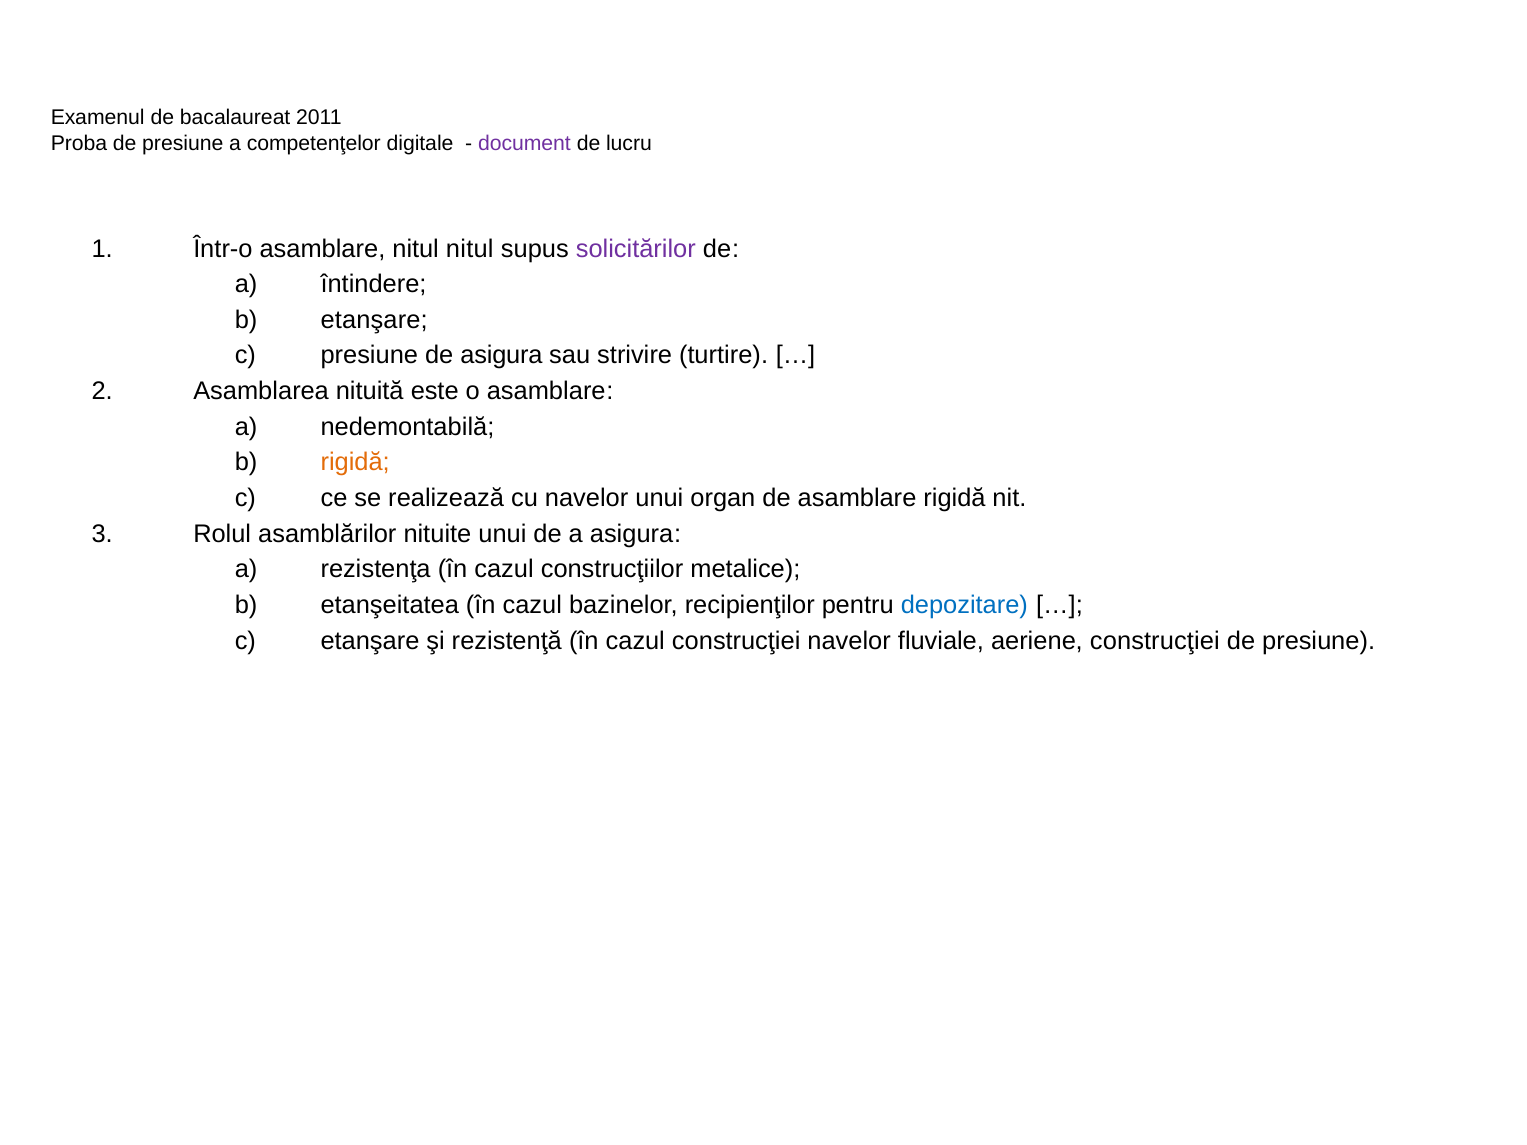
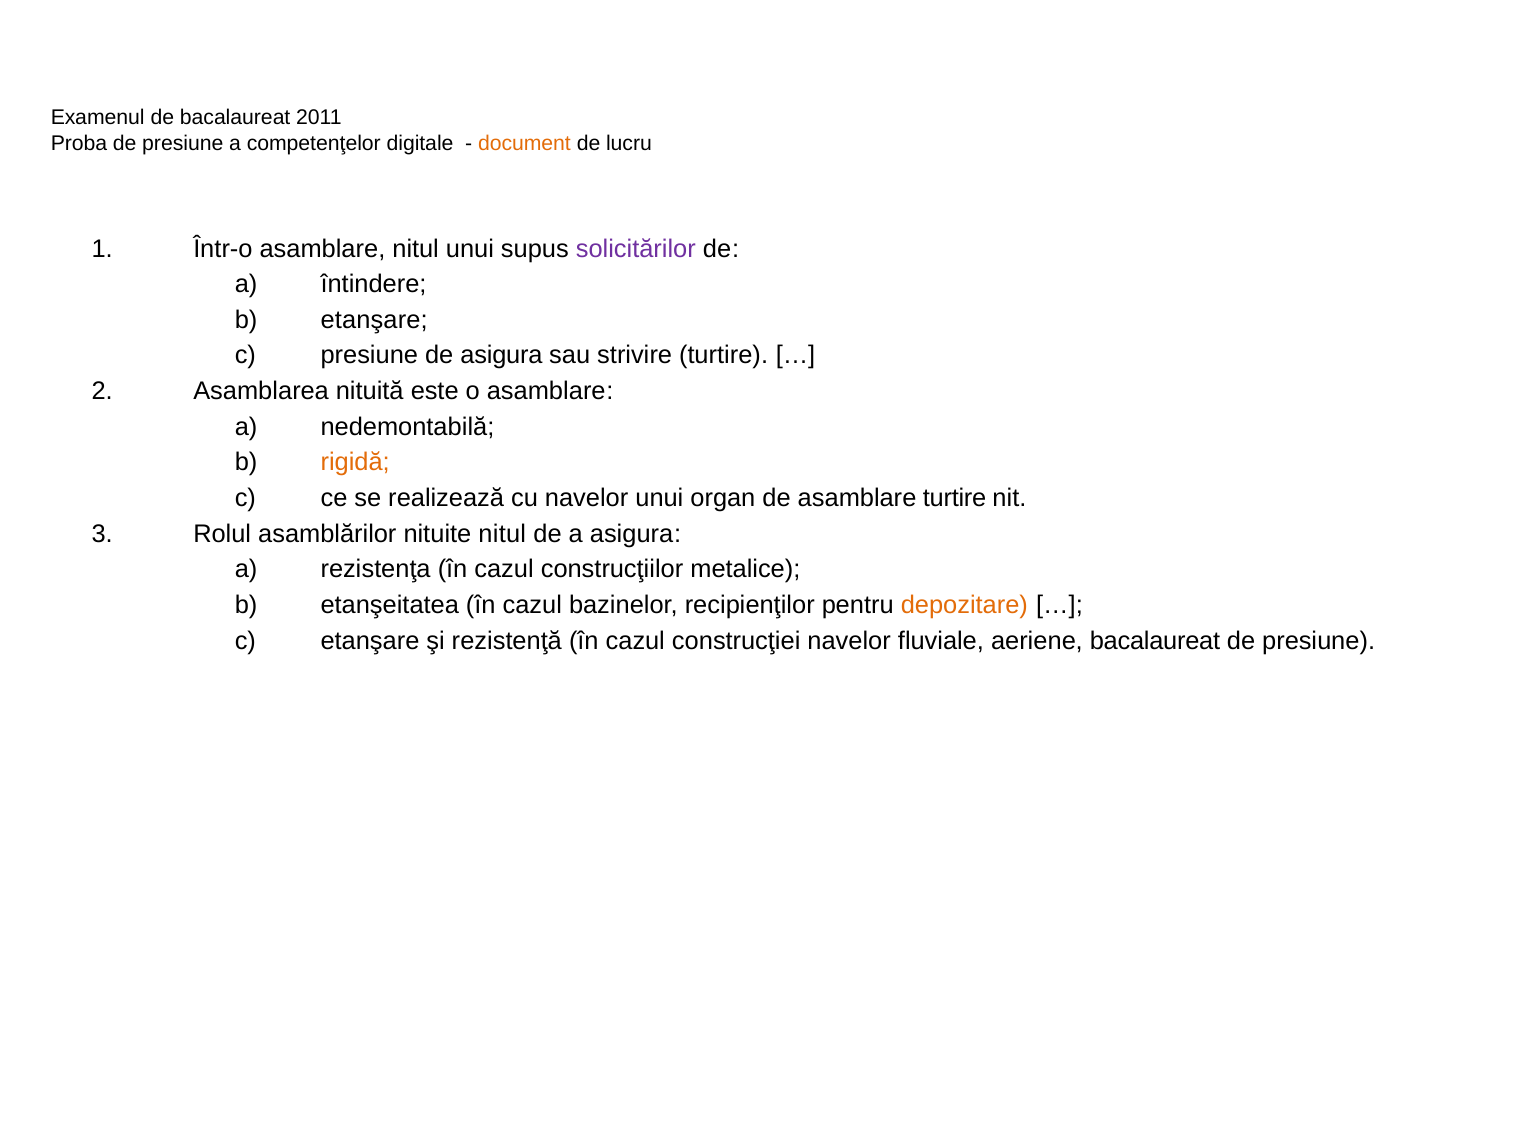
document colour: purple -> orange
nitul nitul: nitul -> unui
asamblare rigidă: rigidă -> turtire
nituite unui: unui -> nitul
depozitare colour: blue -> orange
aeriene construcţiei: construcţiei -> bacalaureat
